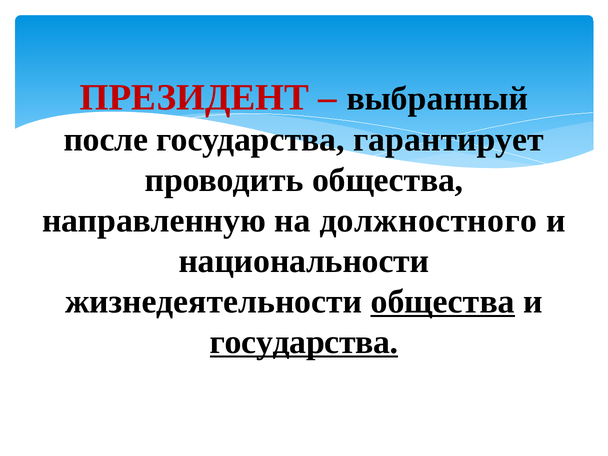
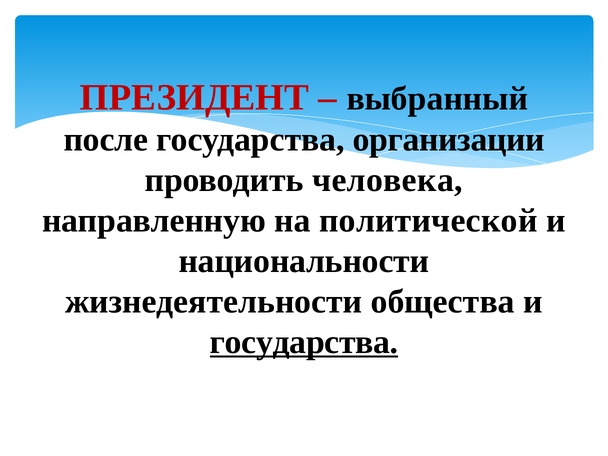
гарантирует: гарантирует -> организации
проводить общества: общества -> человека
должностного: должностного -> политической
общества at (443, 302) underline: present -> none
